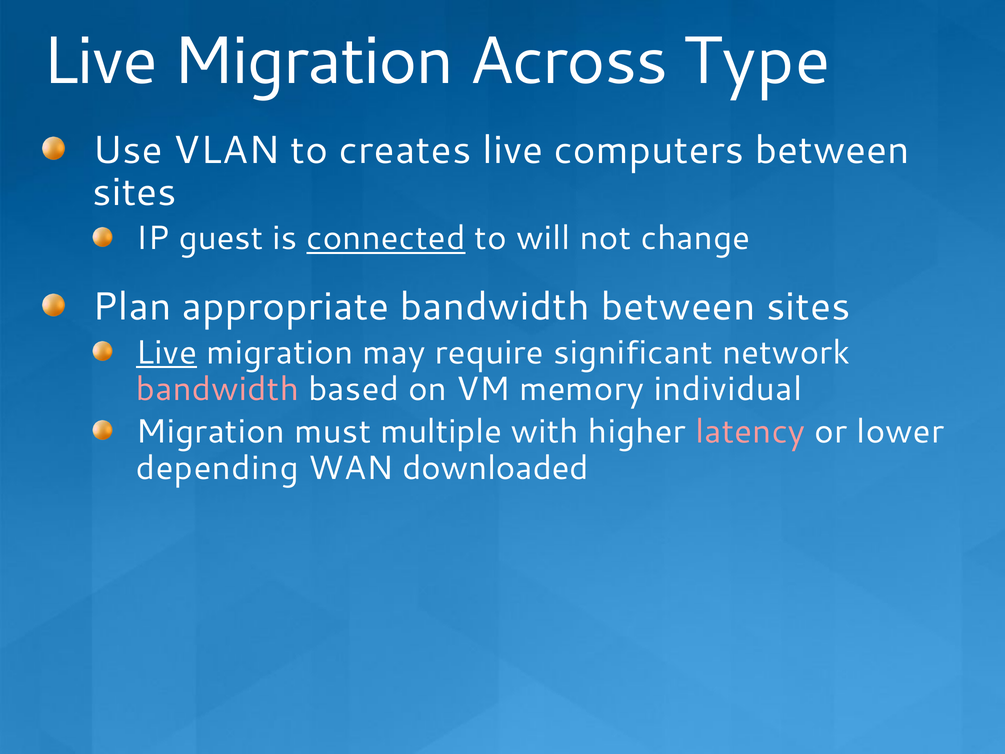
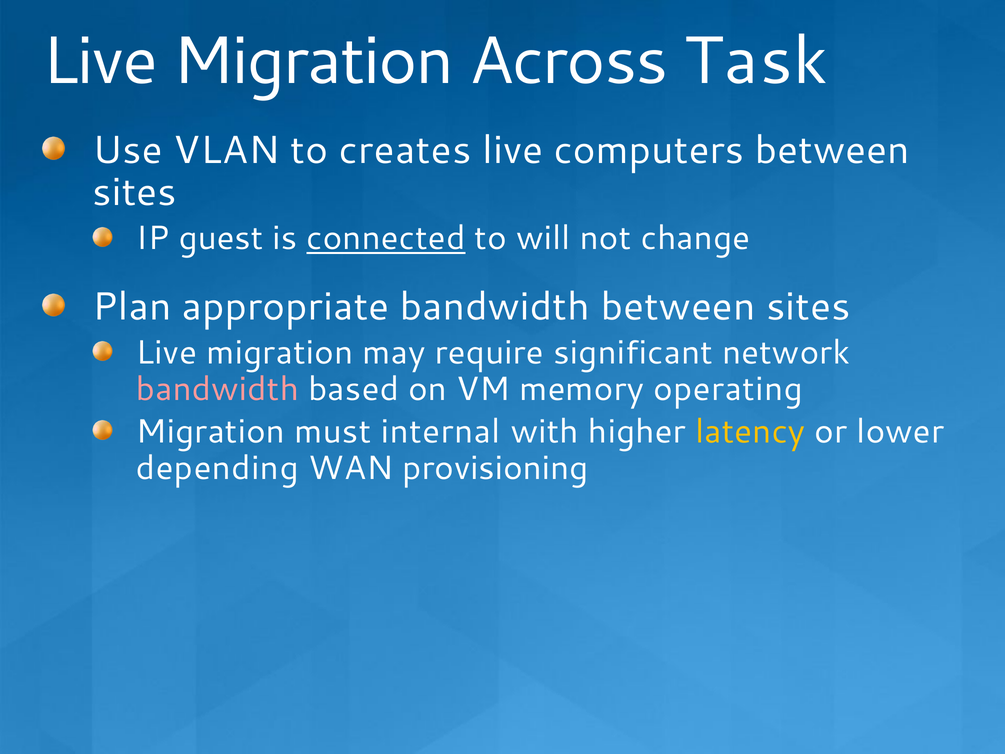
Type: Type -> Task
Live at (167, 353) underline: present -> none
individual: individual -> operating
multiple: multiple -> internal
latency colour: pink -> yellow
downloaded: downloaded -> provisioning
